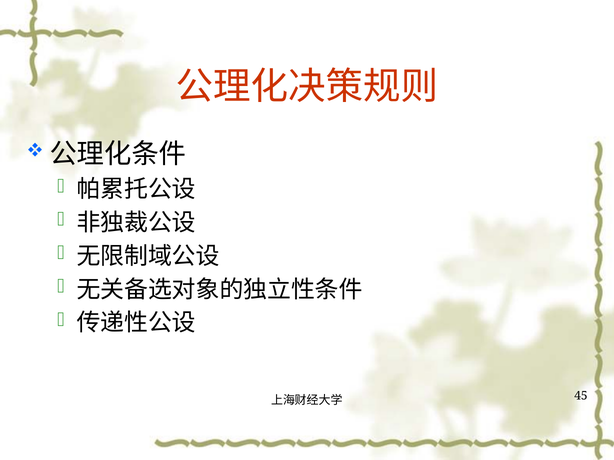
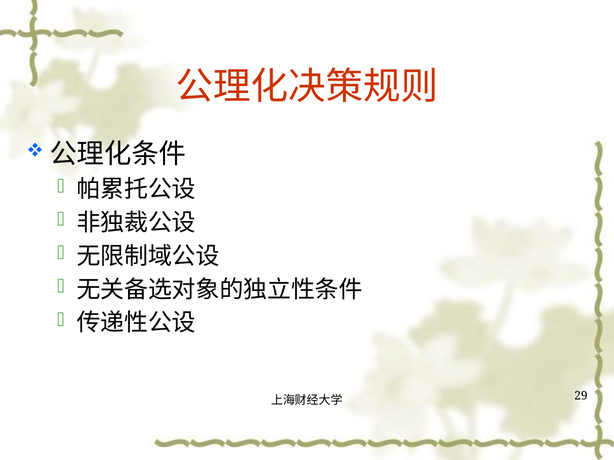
45: 45 -> 29
